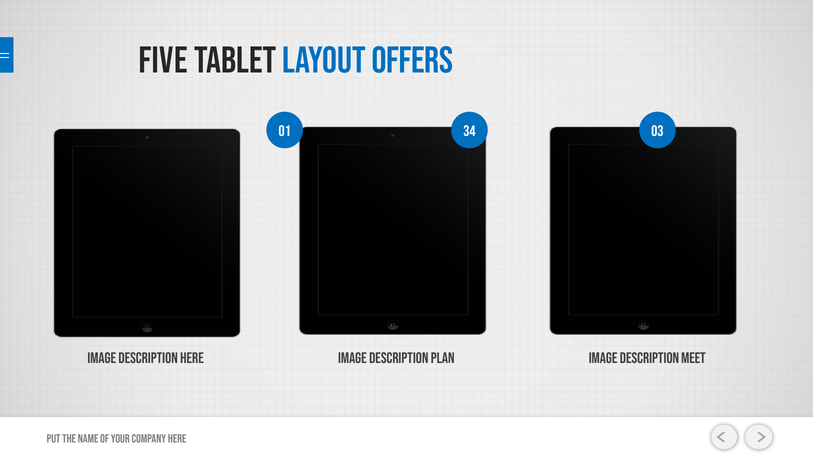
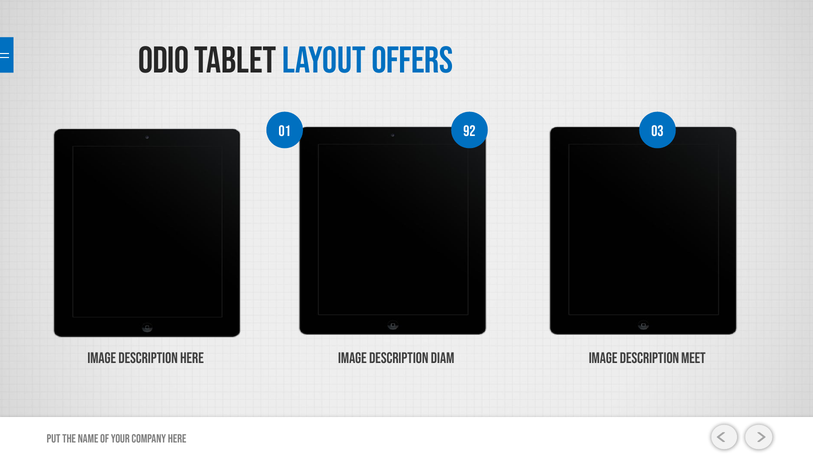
FIVE: FIVE -> ODIO
34: 34 -> 92
PLAN: PLAN -> DIAM
